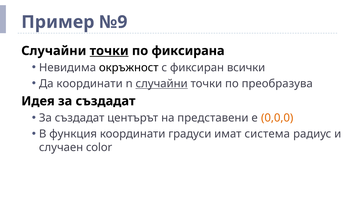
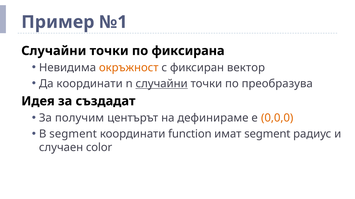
№9: №9 -> №1
точки at (109, 51) underline: present -> none
окръжност colour: black -> orange
всички: всички -> вектор
създадат at (80, 118): създадат -> получим
представени: представени -> дефинираме
В функция: функция -> segment
градуси: градуси -> function
имат система: система -> segment
